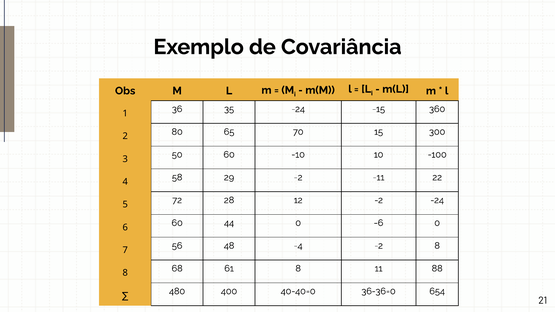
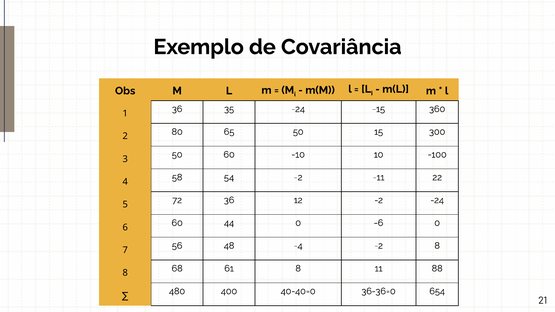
65 70: 70 -> 50
29: 29 -> 54
72 28: 28 -> 36
